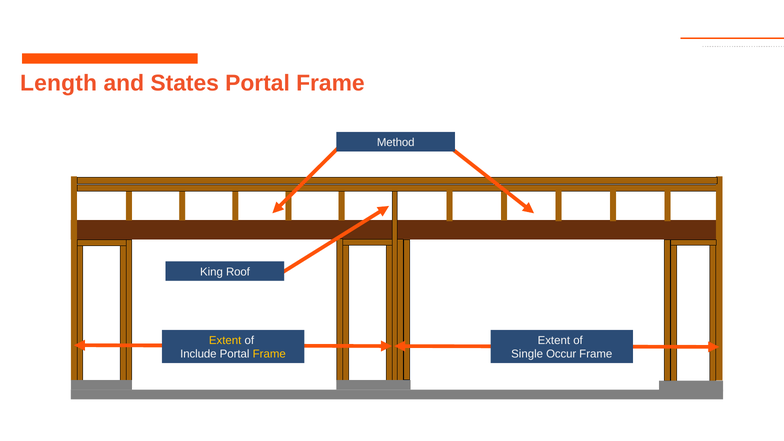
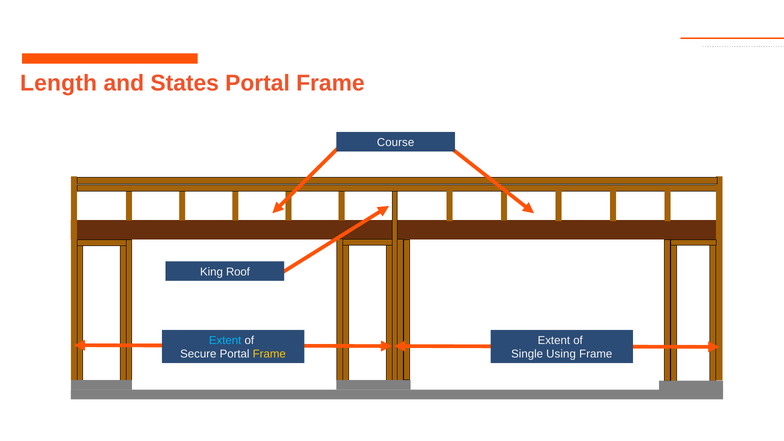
Method: Method -> Course
Extent at (225, 340) colour: yellow -> light blue
Include: Include -> Secure
Occur: Occur -> Using
